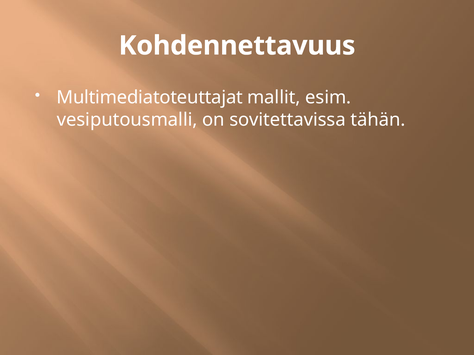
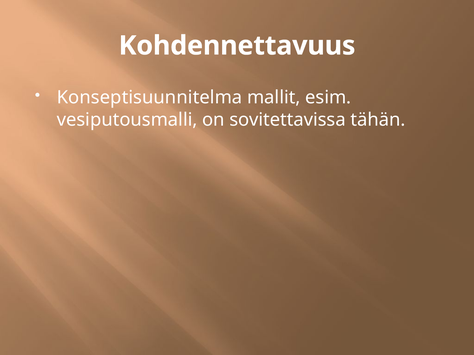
Multimediatoteuttajat: Multimediatoteuttajat -> Konseptisuunnitelma
